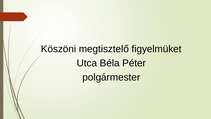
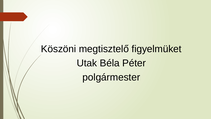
Utca: Utca -> Utak
